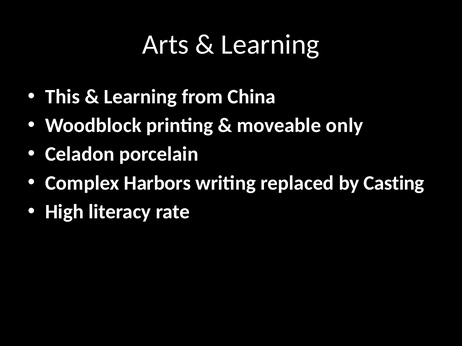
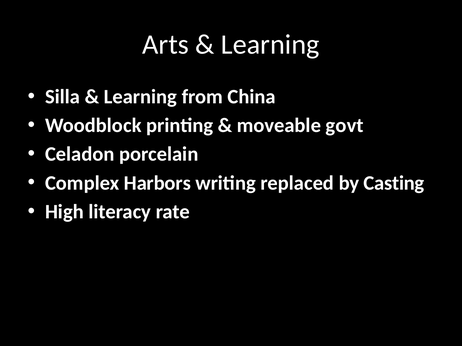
This: This -> Silla
only: only -> govt
